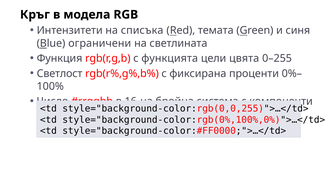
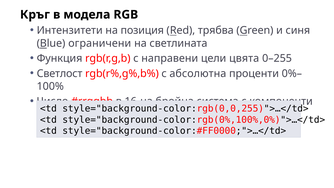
списъка: списъка -> позиция
темата: темата -> трябва
функцията: функцията -> направени
фиксирана: фиксирана -> абсолютна
